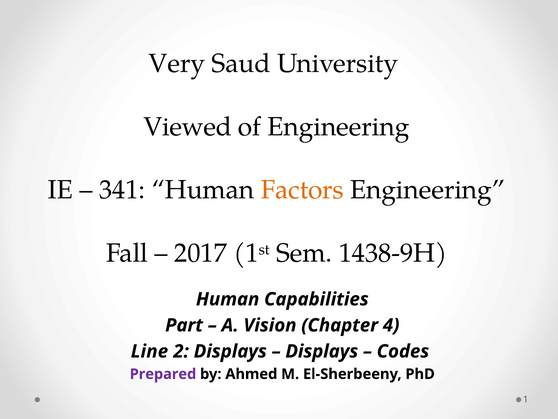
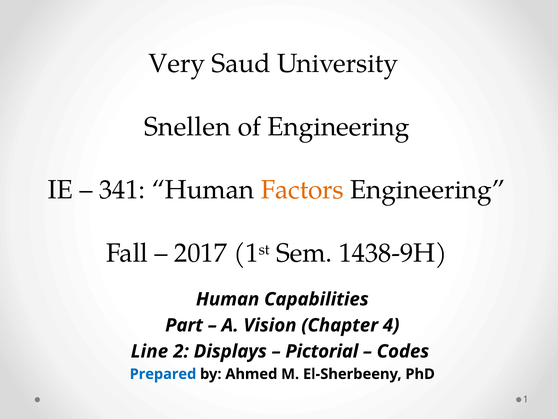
Viewed: Viewed -> Snellen
Displays at (322, 351): Displays -> Pictorial
Prepared colour: purple -> blue
